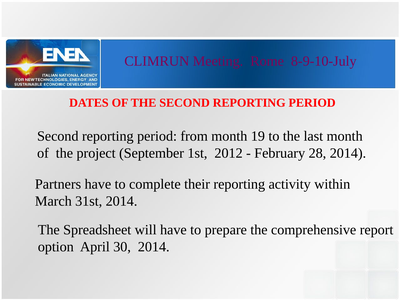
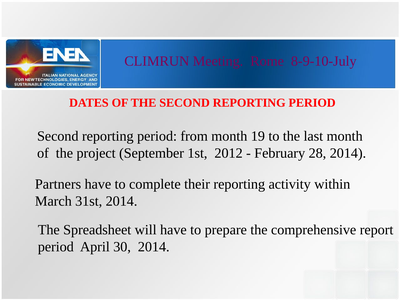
option at (56, 247): option -> period
